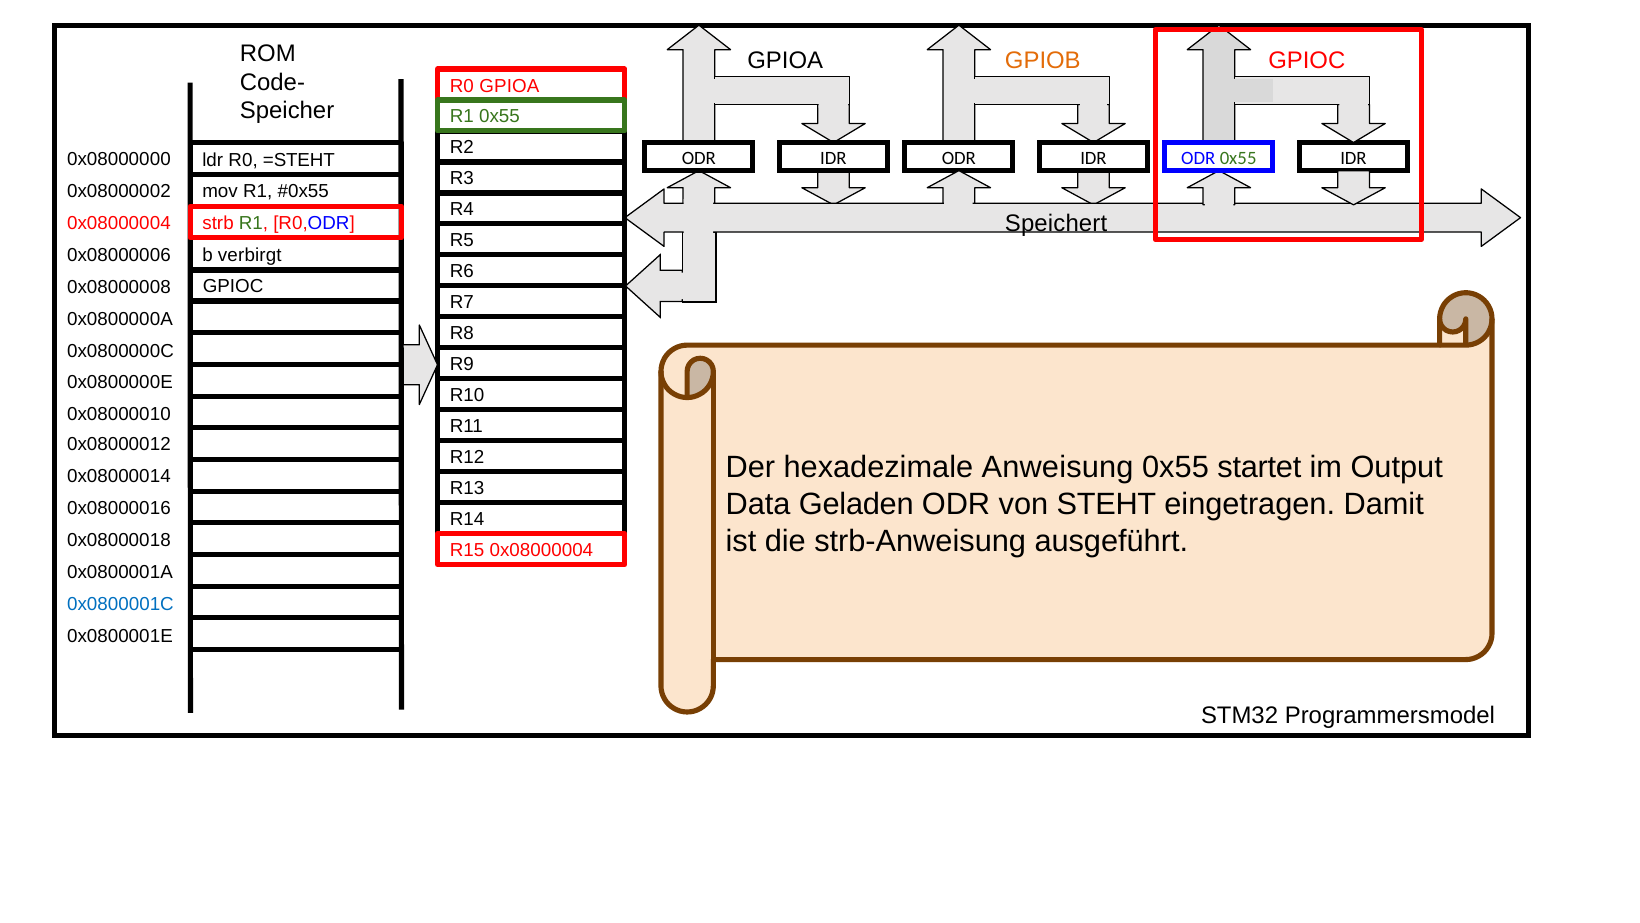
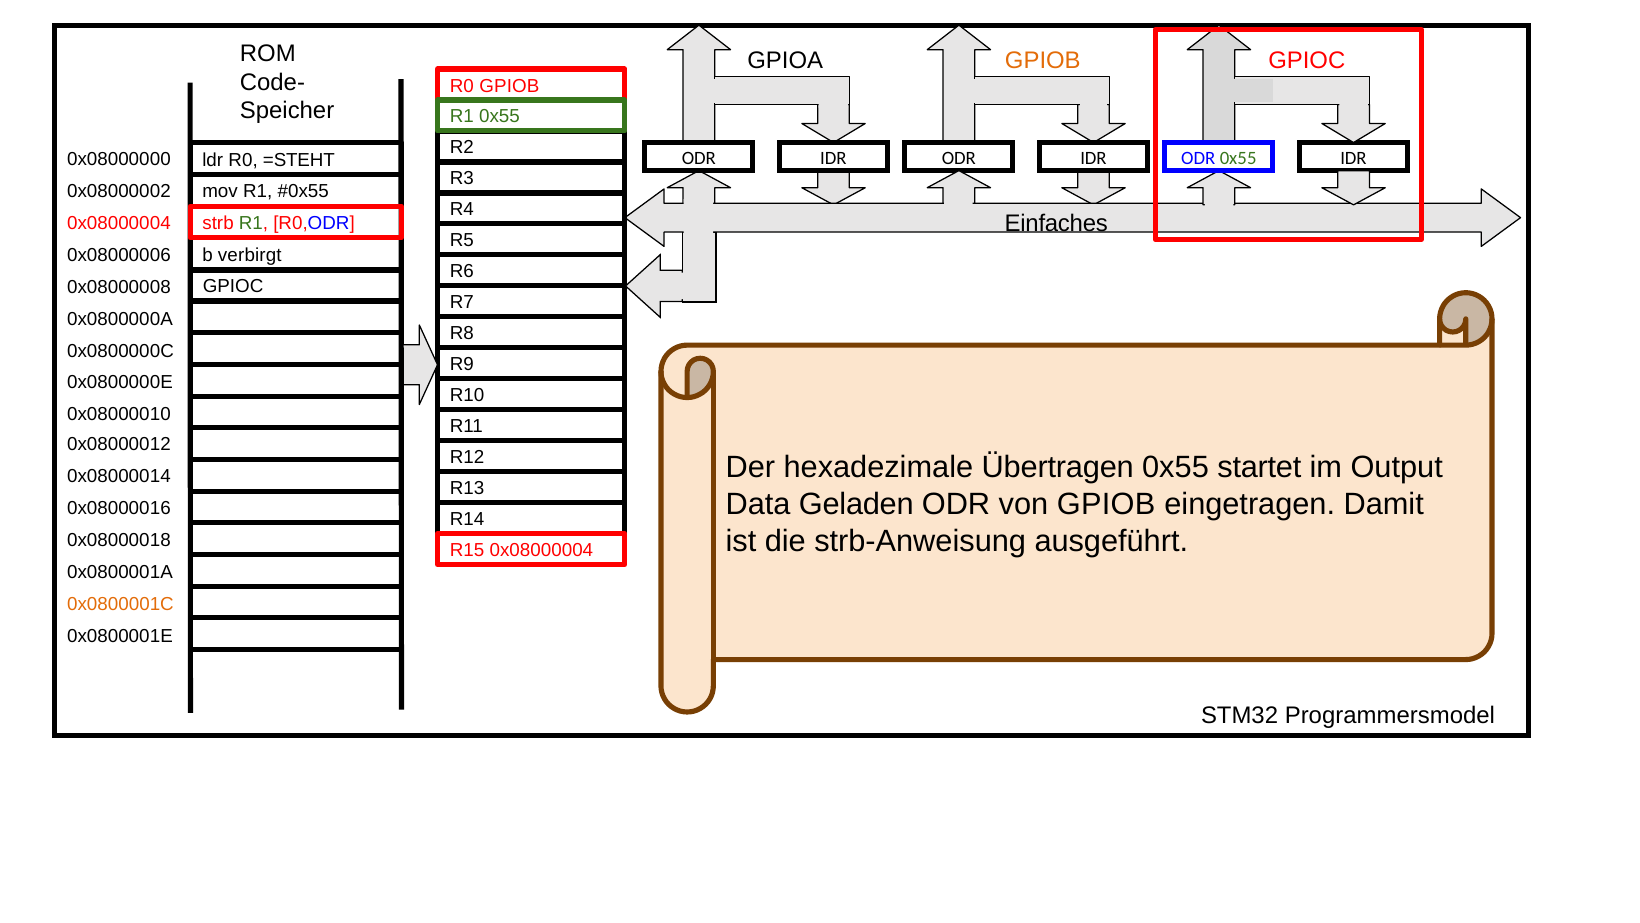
R0 GPIOA: GPIOA -> GPIOB
Speichert: Speichert -> Einfaches
Anweisung: Anweisung -> Übertragen
von STEHT: STEHT -> GPIOB
0x0800001C colour: blue -> orange
